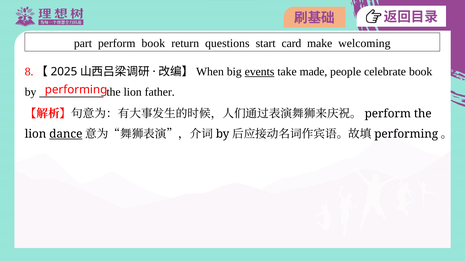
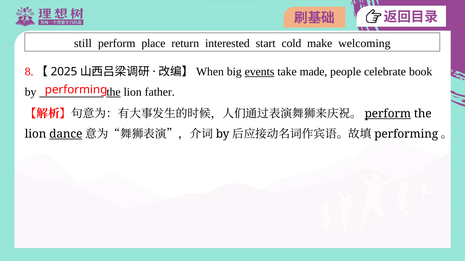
part: part -> still
perform book: book -> place
questions: questions -> interested
card: card -> cold
the at (114, 92) underline: none -> present
perform at (388, 114) underline: none -> present
